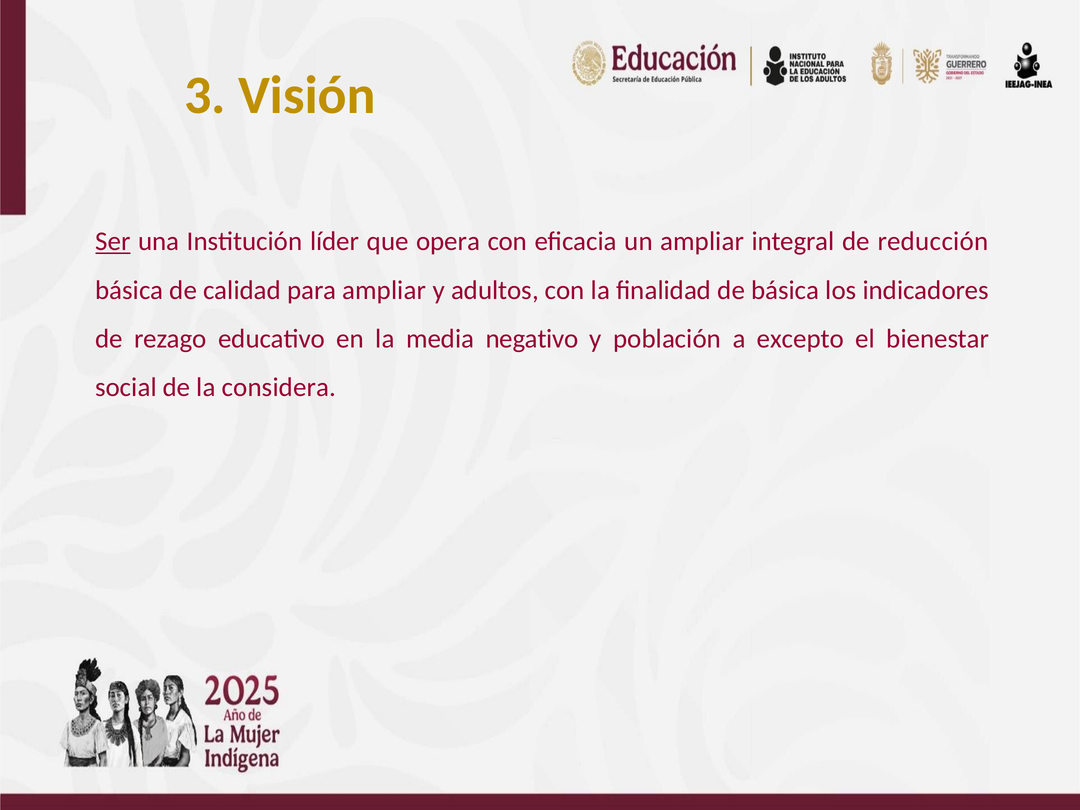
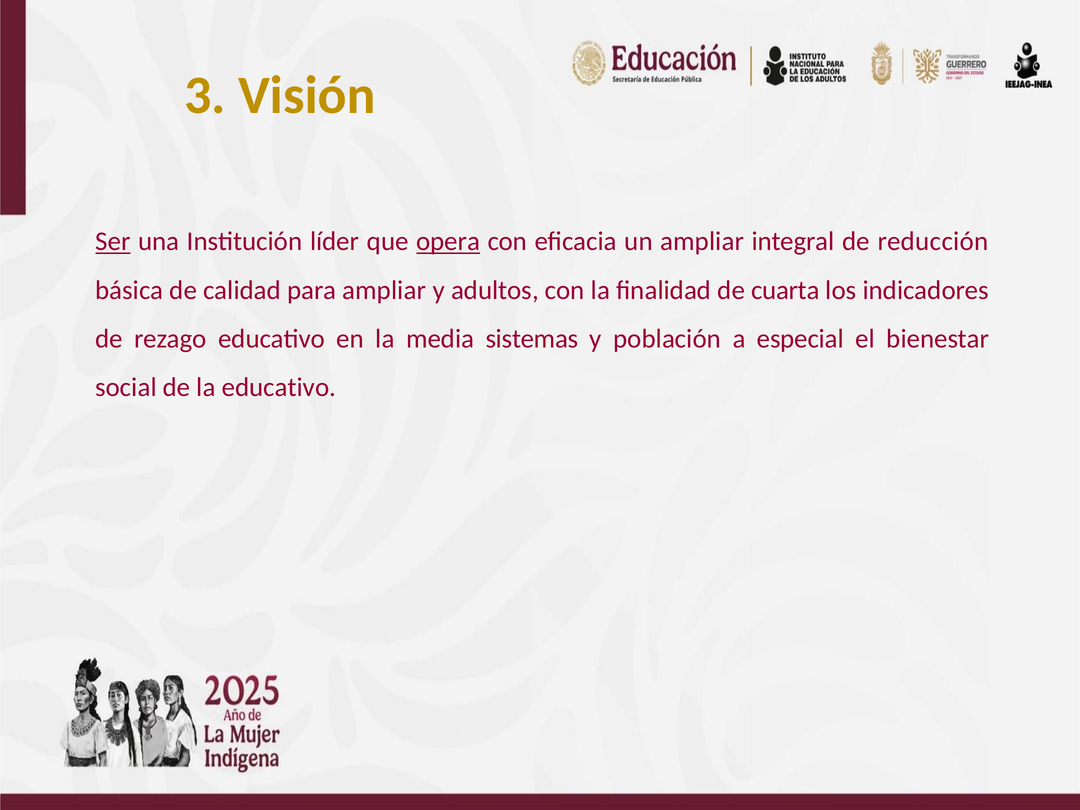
opera underline: none -> present
de básica: básica -> cuarta
negativo: negativo -> sistemas
excepto: excepto -> especial
la considera: considera -> educativo
